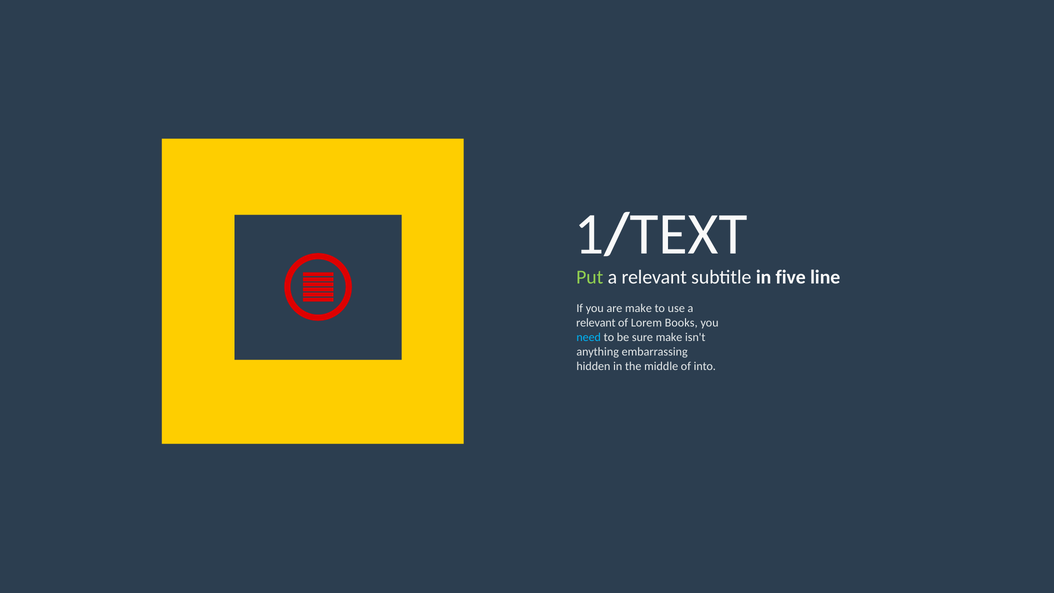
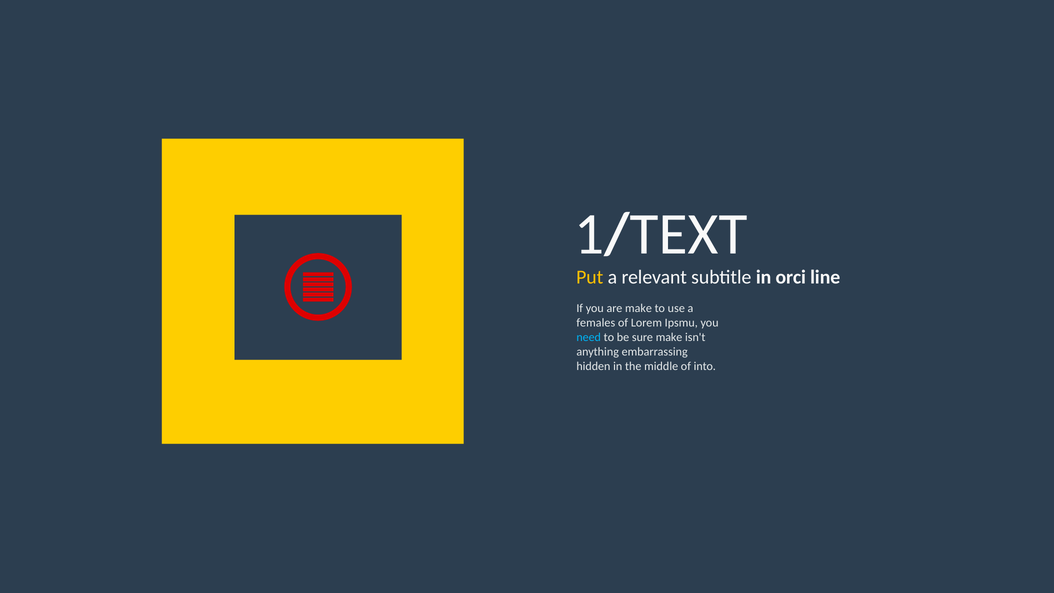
Put colour: light green -> yellow
five: five -> orci
relevant at (596, 323): relevant -> females
Books: Books -> Ipsmu
